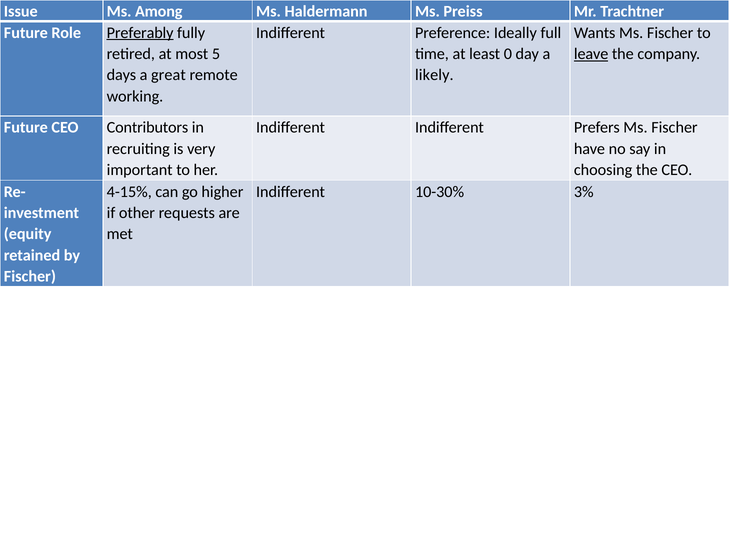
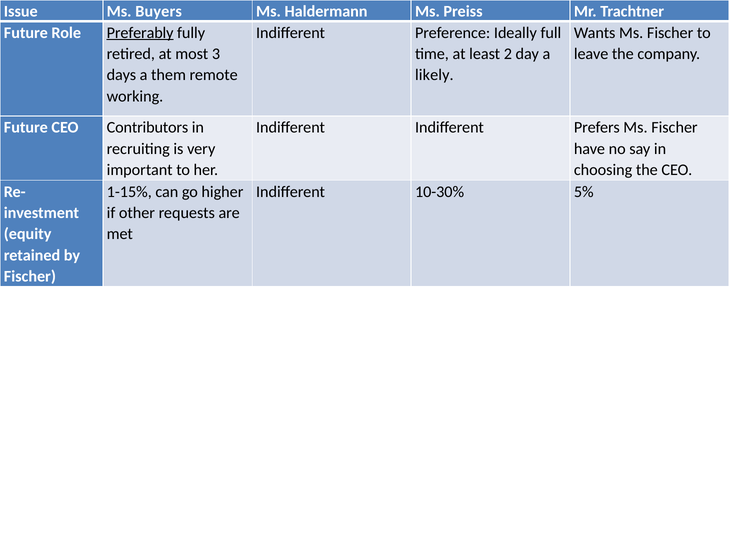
Among: Among -> Buyers
5: 5 -> 3
0: 0 -> 2
leave underline: present -> none
great: great -> them
4-15%: 4-15% -> 1-15%
3%: 3% -> 5%
